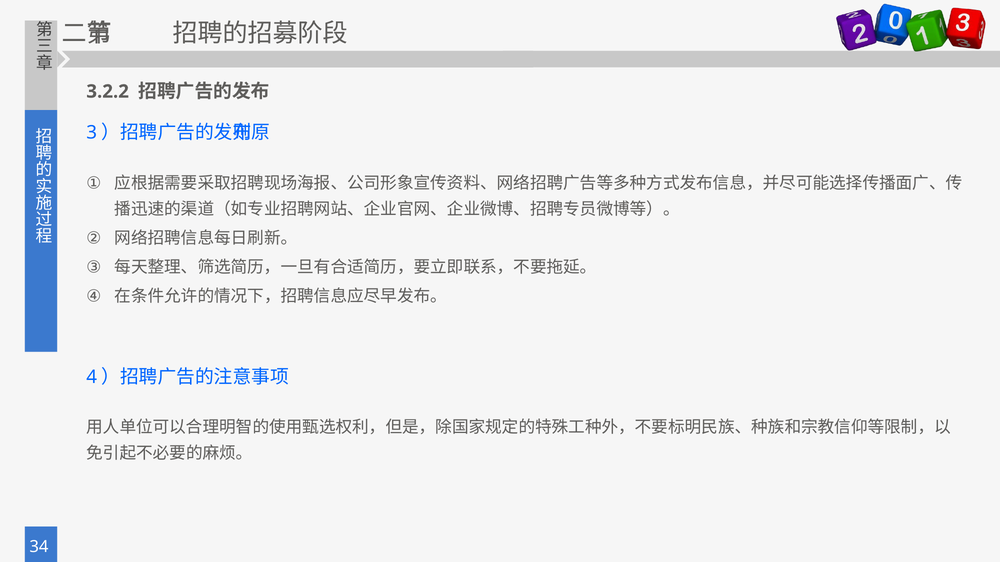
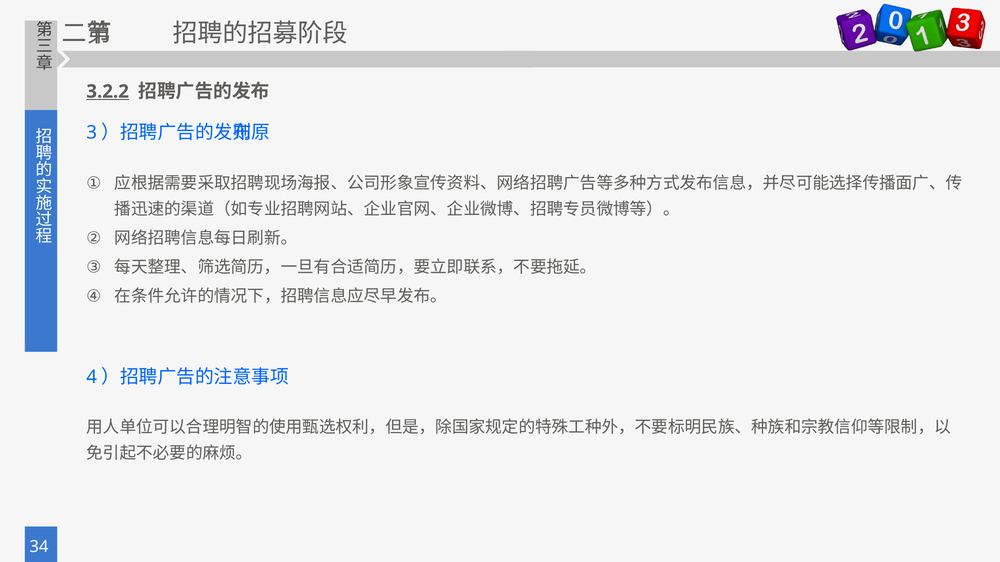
3.2.2 underline: none -> present
